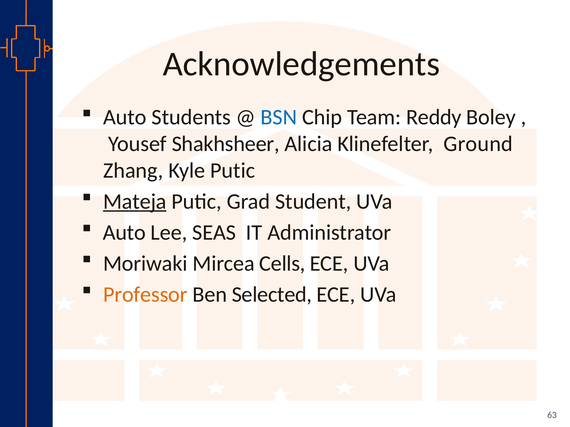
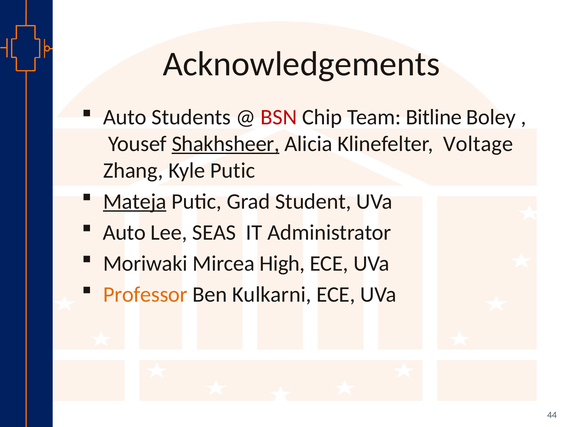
BSN colour: blue -> red
Reddy: Reddy -> Bitline
Shakhsheer underline: none -> present
Ground: Ground -> Voltage
Cells: Cells -> High
Selected: Selected -> Kulkarni
63: 63 -> 44
